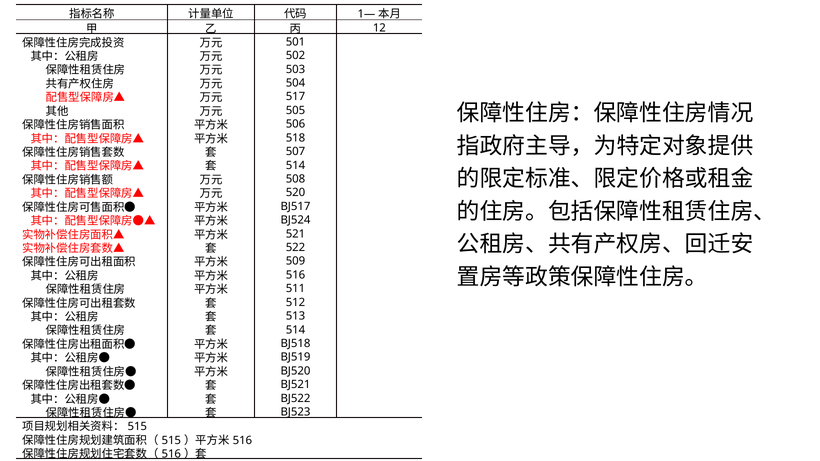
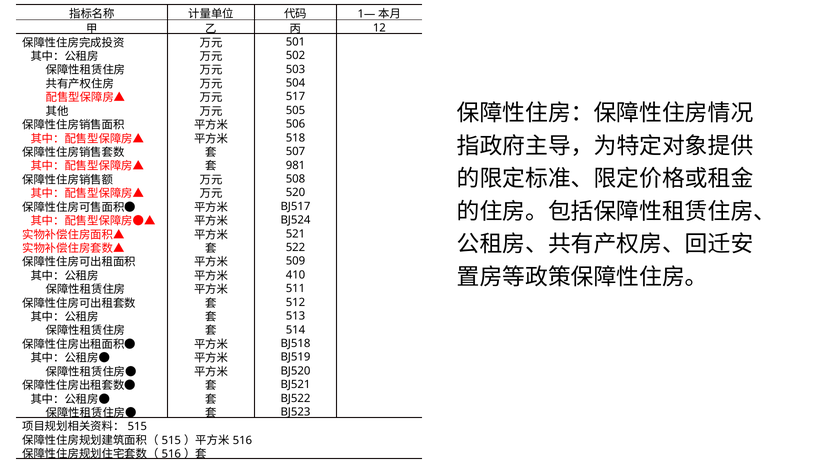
514 at (296, 165): 514 -> 981
516 at (296, 275): 516 -> 410
